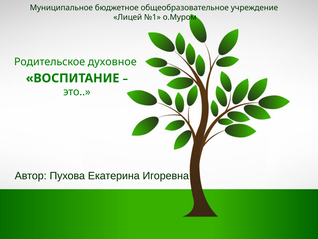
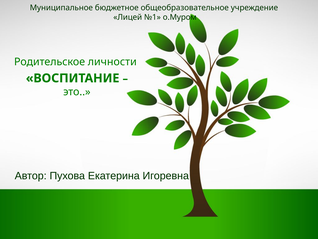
духовное: духовное -> личности
